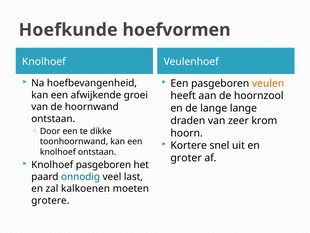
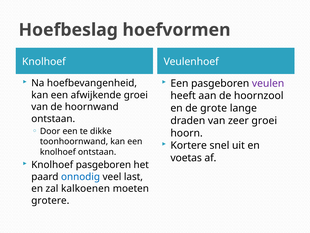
Hoefkunde: Hoefkunde -> Hoefbeslag
veulen colour: orange -> purple
de lange: lange -> grote
zeer krom: krom -> groei
groter: groter -> voetas
